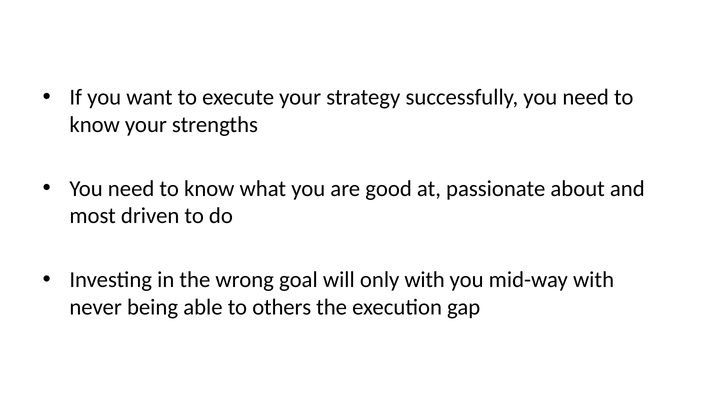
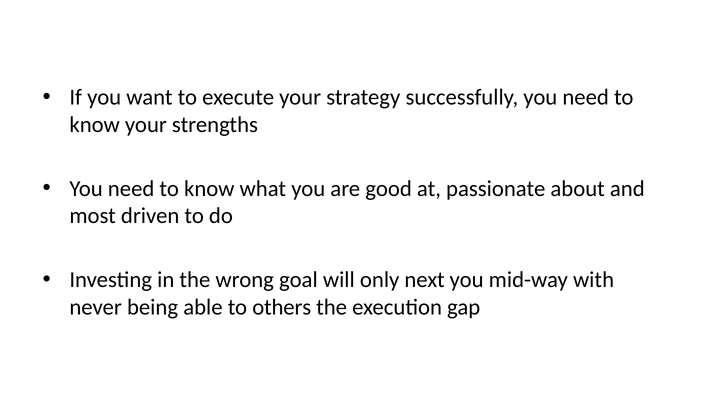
only with: with -> next
